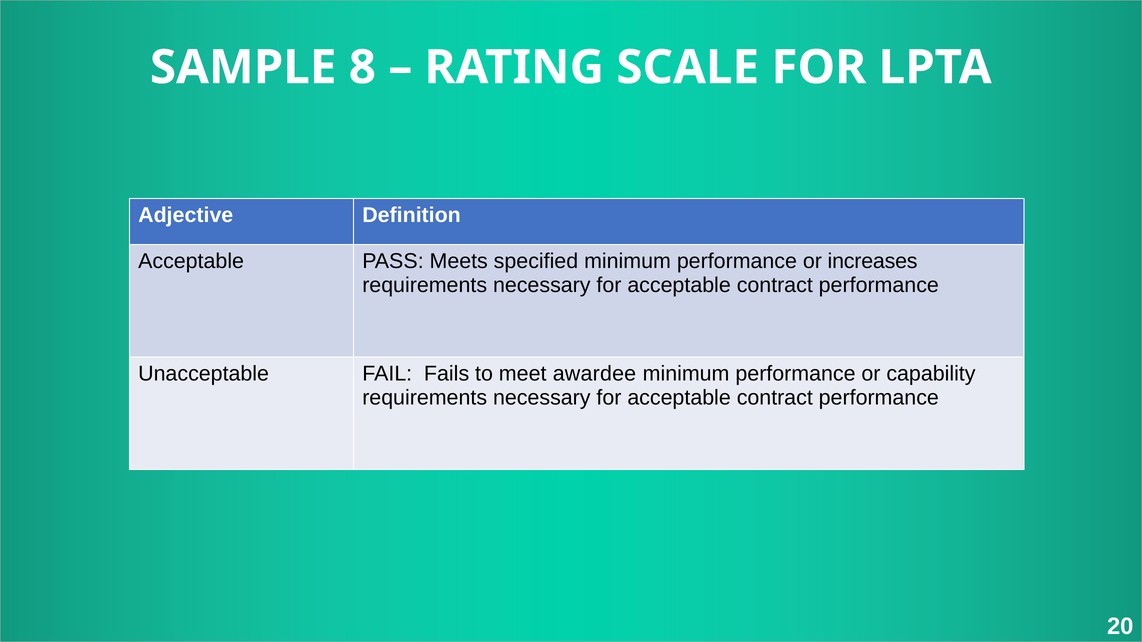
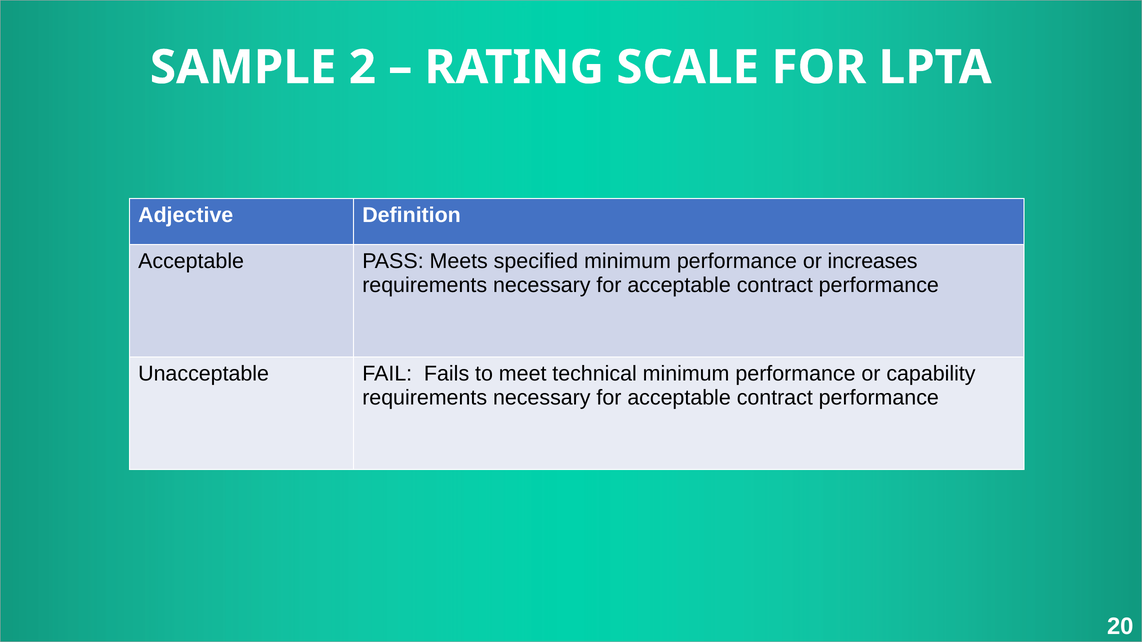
8: 8 -> 2
awardee: awardee -> technical
